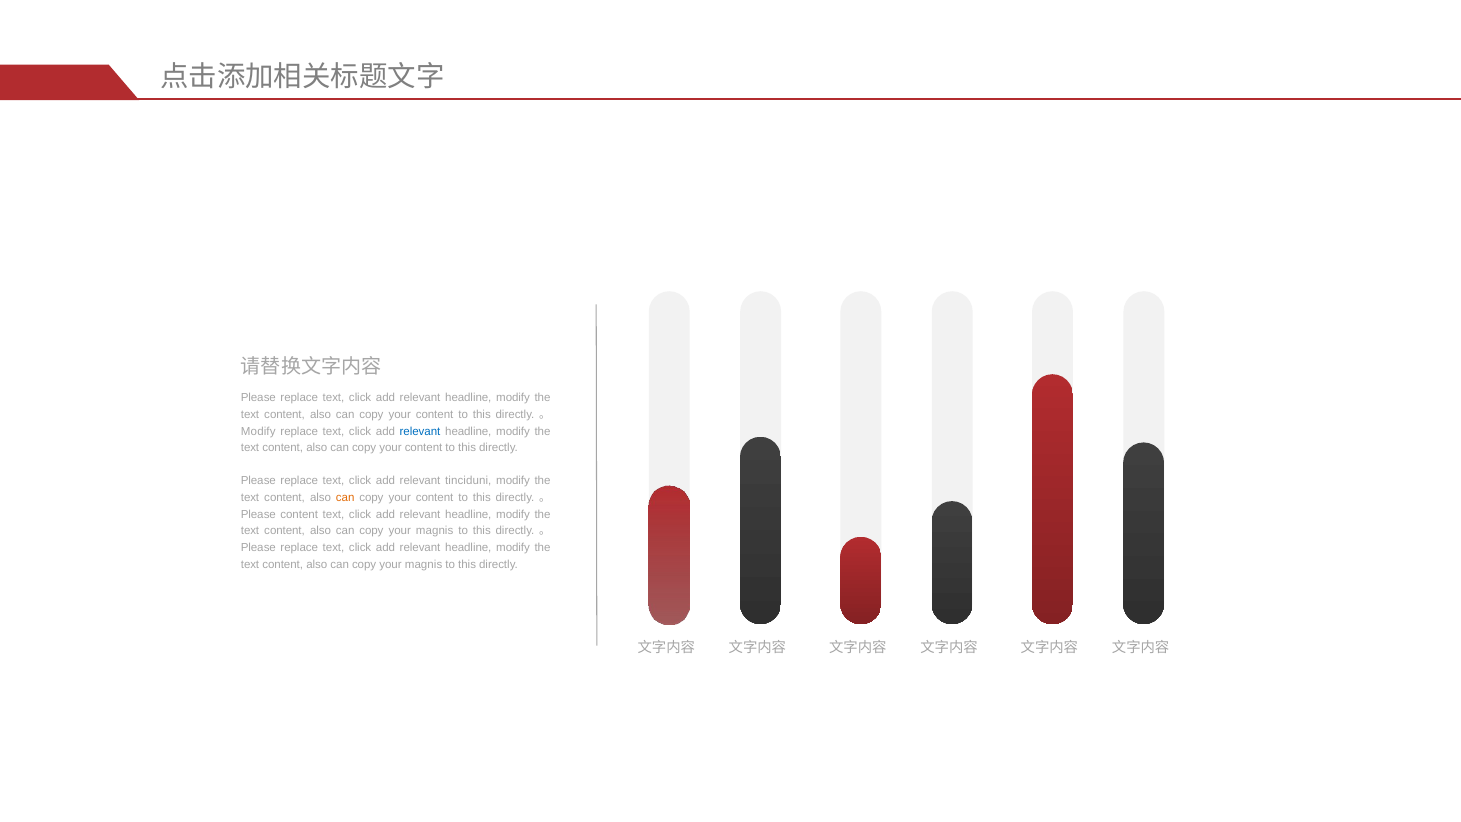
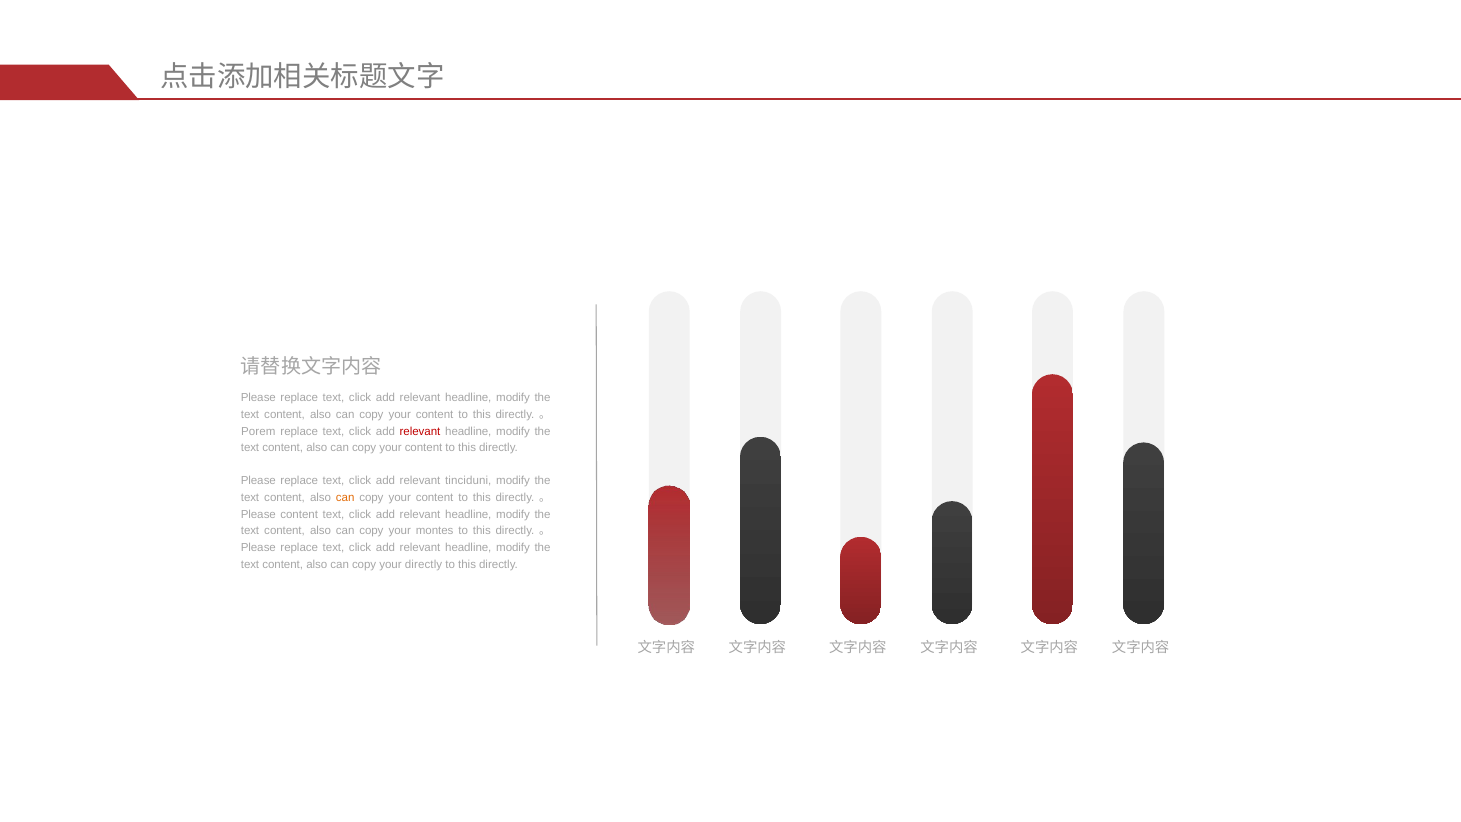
Modify at (258, 431): Modify -> Porem
relevant at (420, 431) colour: blue -> red
magnis at (435, 531): magnis -> montes
magnis at (424, 564): magnis -> directly
